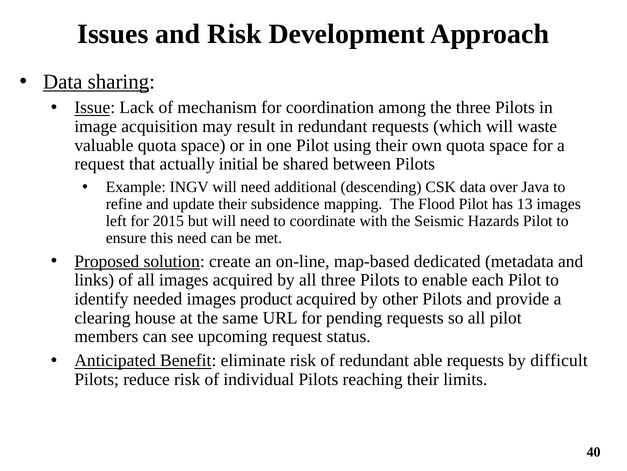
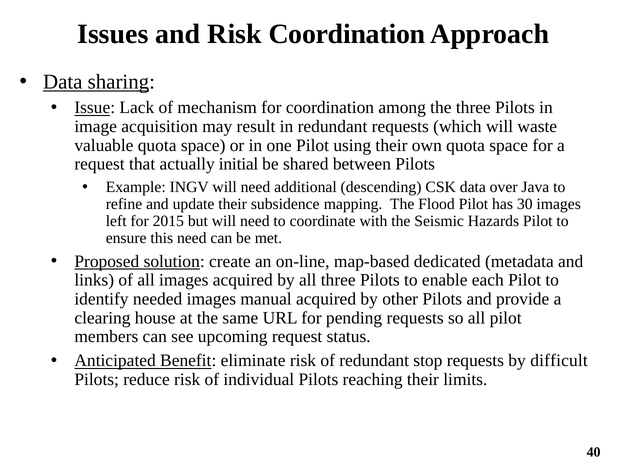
Risk Development: Development -> Coordination
13: 13 -> 30
product: product -> manual
able: able -> stop
